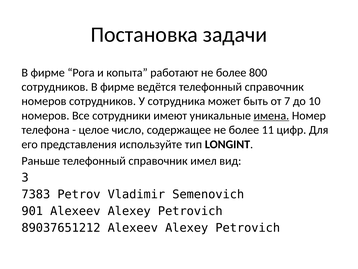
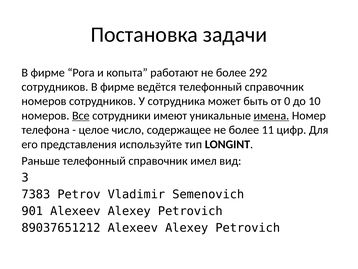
800: 800 -> 292
7: 7 -> 0
Все underline: none -> present
